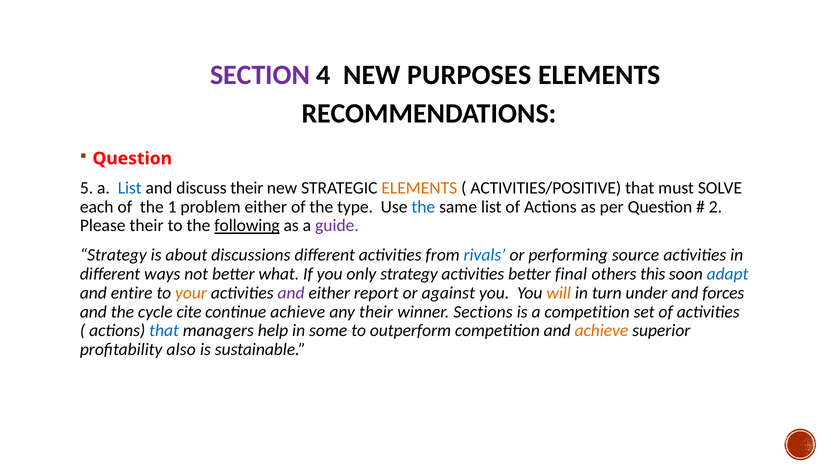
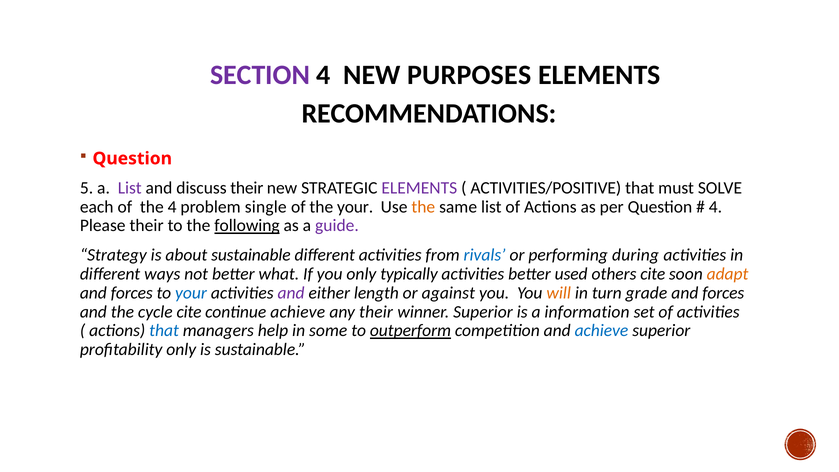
List at (130, 188) colour: blue -> purple
ELEMENTS at (419, 188) colour: orange -> purple
the 1: 1 -> 4
problem either: either -> single
the type: type -> your
the at (423, 207) colour: blue -> orange
2 at (715, 207): 2 -> 4
about discussions: discussions -> sustainable
source: source -> during
only strategy: strategy -> typically
final: final -> used
others this: this -> cite
adapt colour: blue -> orange
entire at (132, 293): entire -> forces
your at (191, 293) colour: orange -> blue
report: report -> length
under: under -> grade
winner Sections: Sections -> Superior
a competition: competition -> information
outperform underline: none -> present
achieve at (601, 331) colour: orange -> blue
profitability also: also -> only
